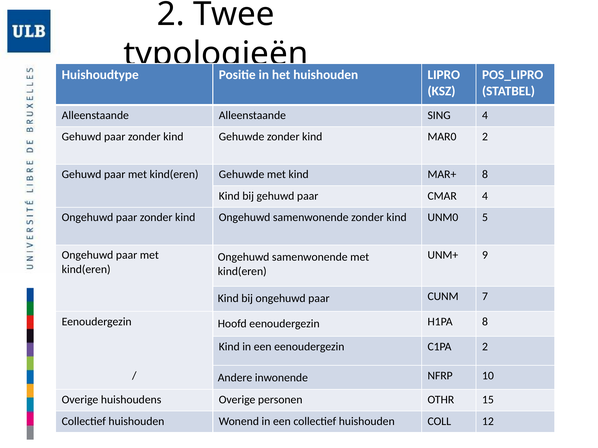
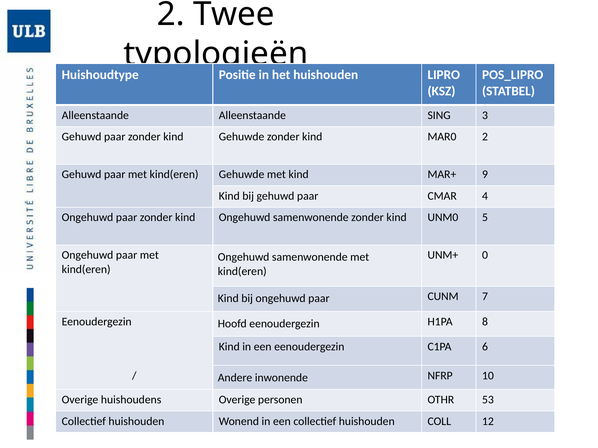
SING 4: 4 -> 3
MAR+ 8: 8 -> 9
9: 9 -> 0
C1PA 2: 2 -> 6
15: 15 -> 53
